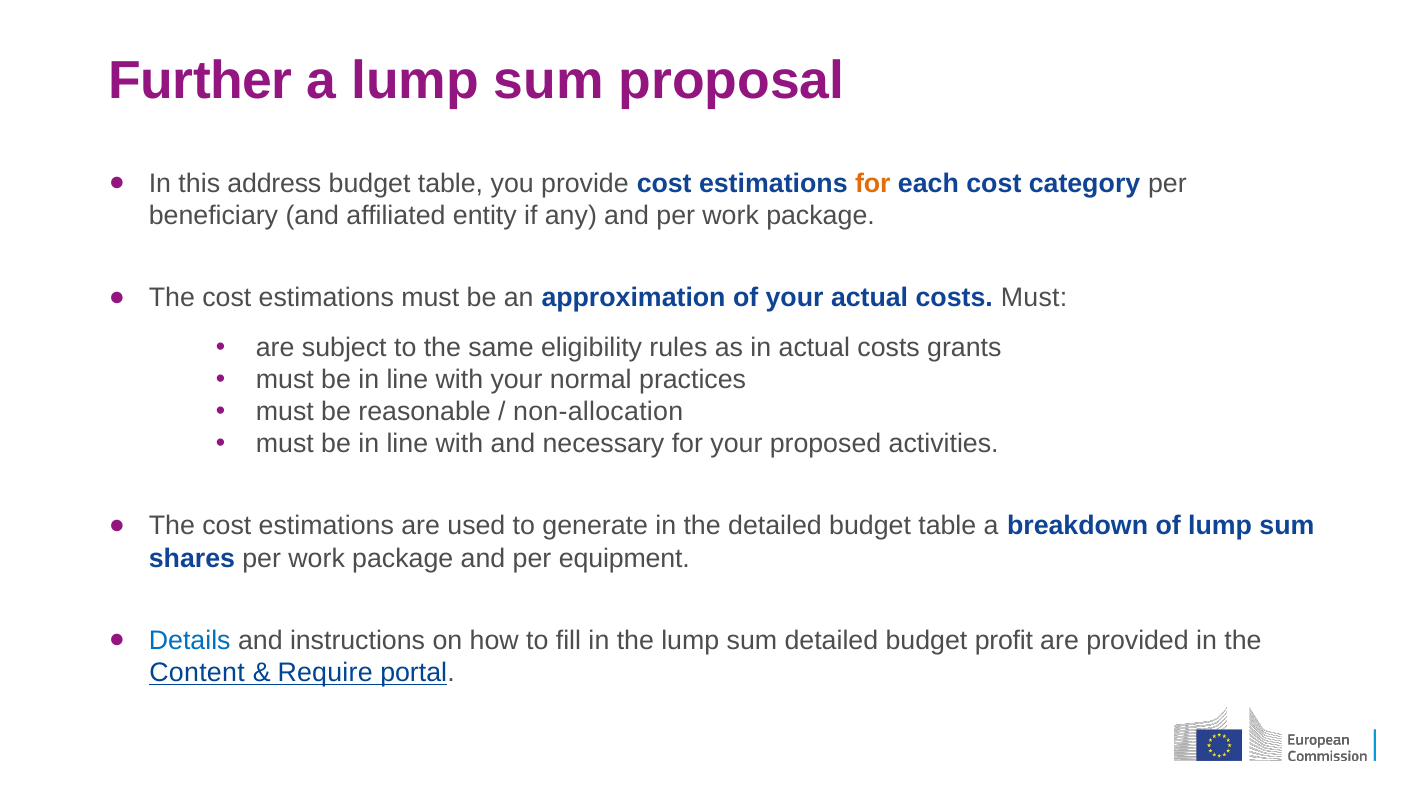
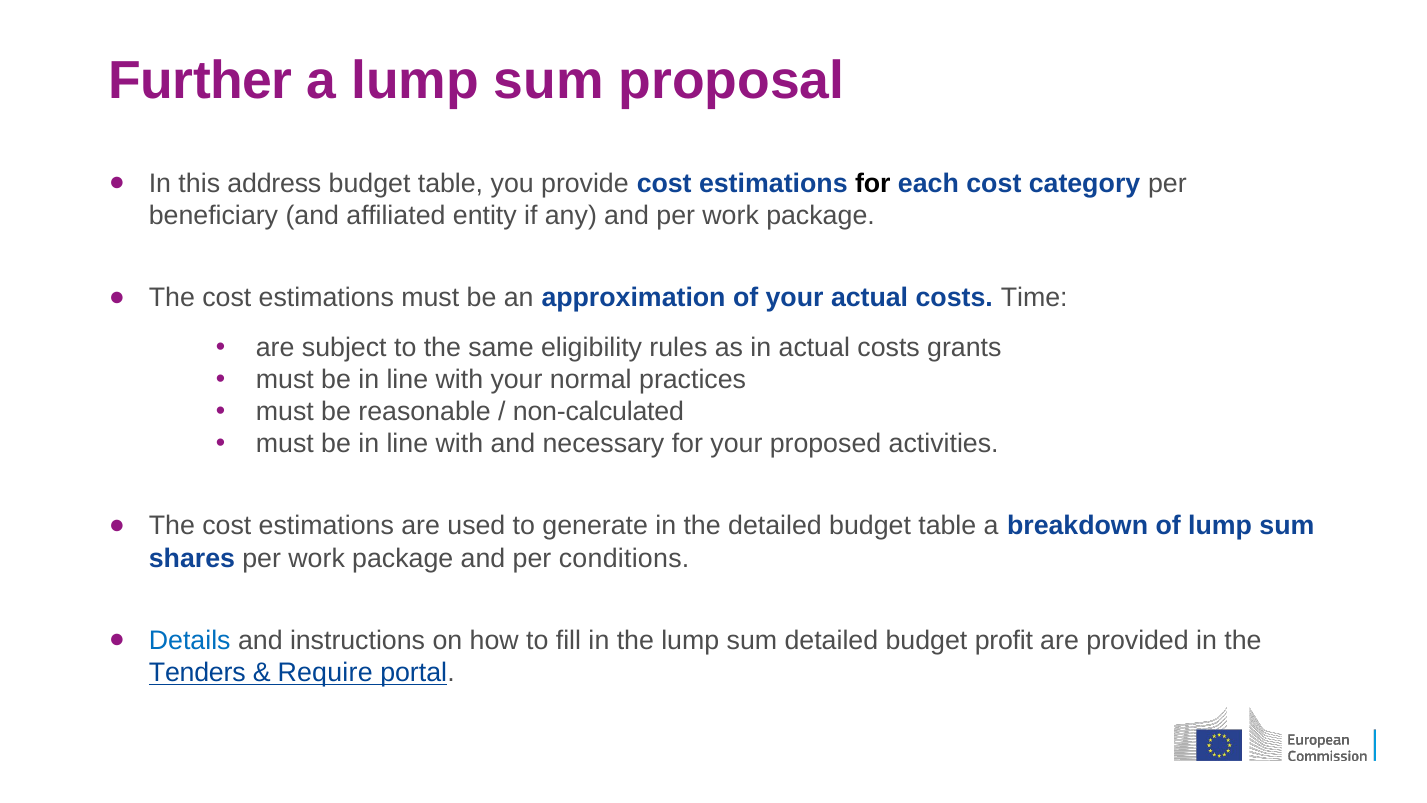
for at (873, 183) colour: orange -> black
costs Must: Must -> Time
non-allocation: non-allocation -> non-calculated
equipment: equipment -> conditions
Content: Content -> Tenders
